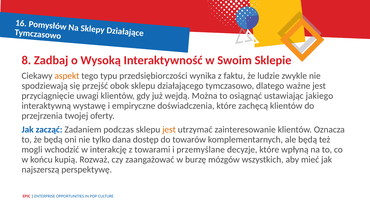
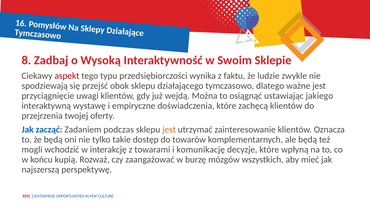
aspekt colour: orange -> red
dana: dana -> takie
przemyślane: przemyślane -> komunikację
